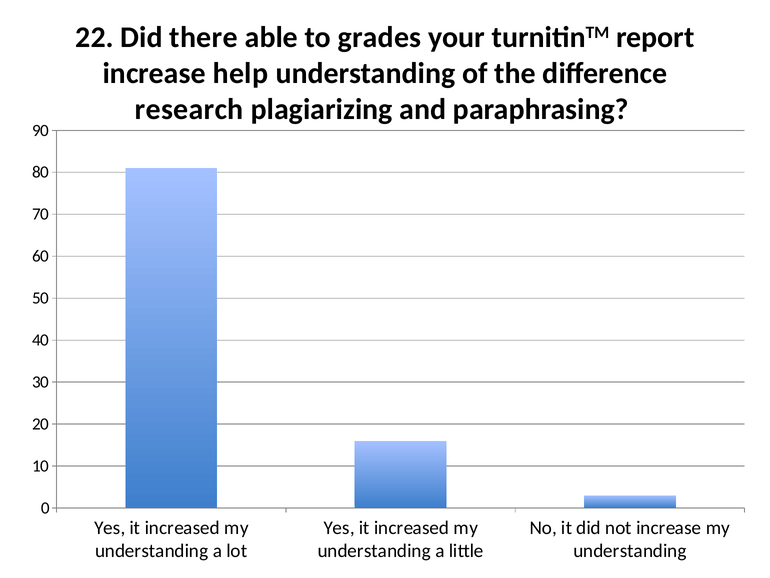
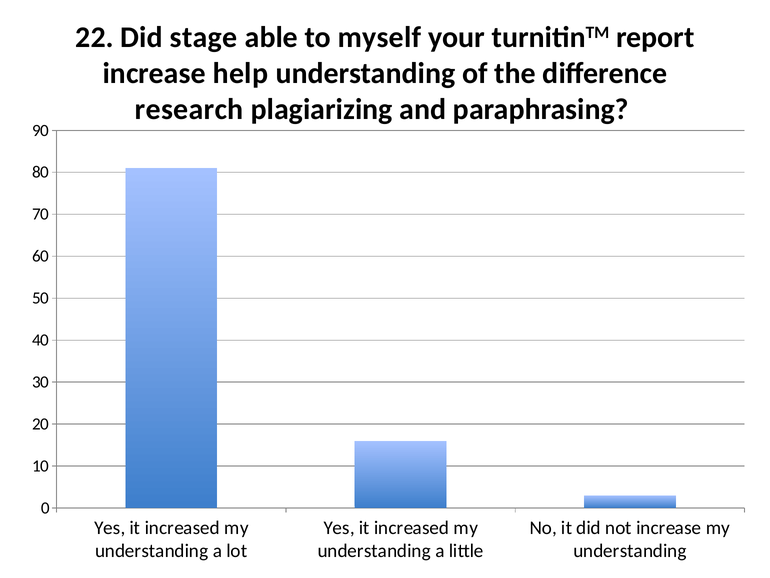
there: there -> stage
grades: grades -> myself
